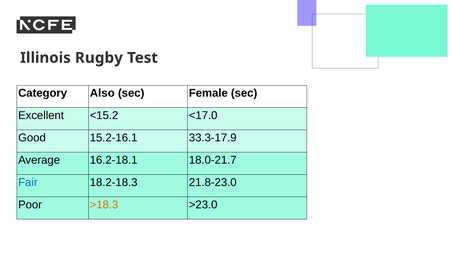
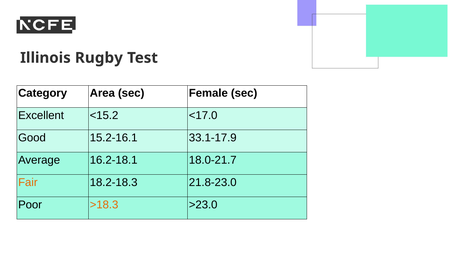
Also: Also -> Area
33.3-17.9: 33.3-17.9 -> 33.1-17.9
Fair colour: blue -> orange
